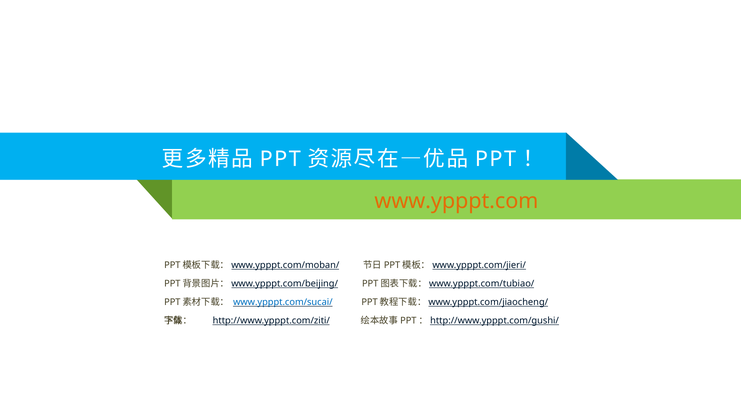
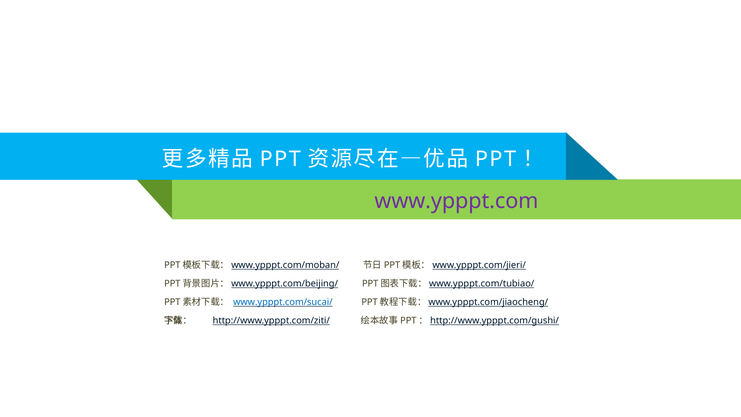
www.ypppt.com colour: orange -> purple
